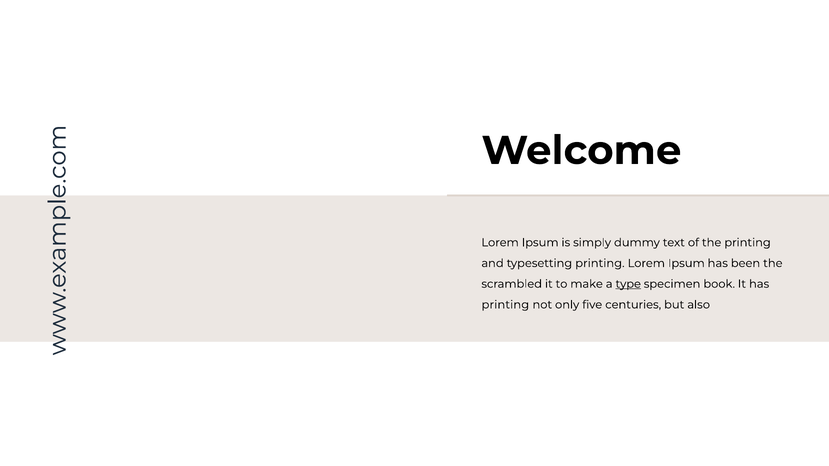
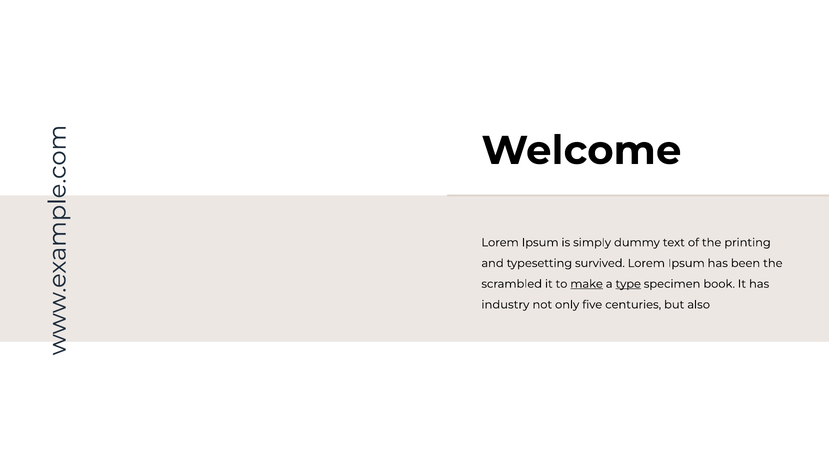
typesetting printing: printing -> survived
make underline: none -> present
printing at (505, 305): printing -> industry
